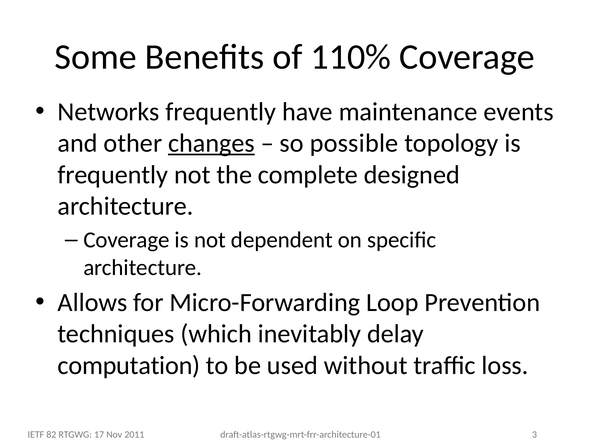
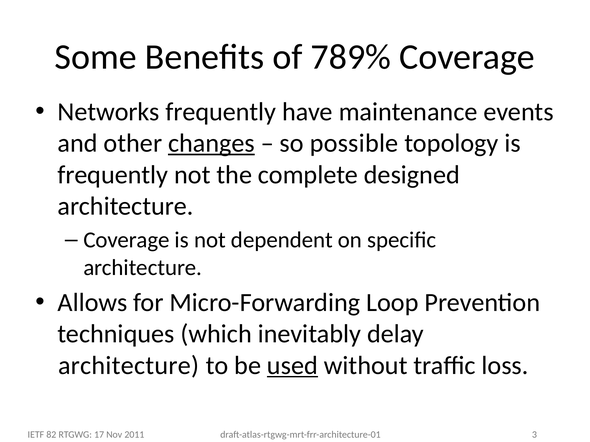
110%: 110% -> 789%
computation at (129, 366): computation -> architecture
used underline: none -> present
